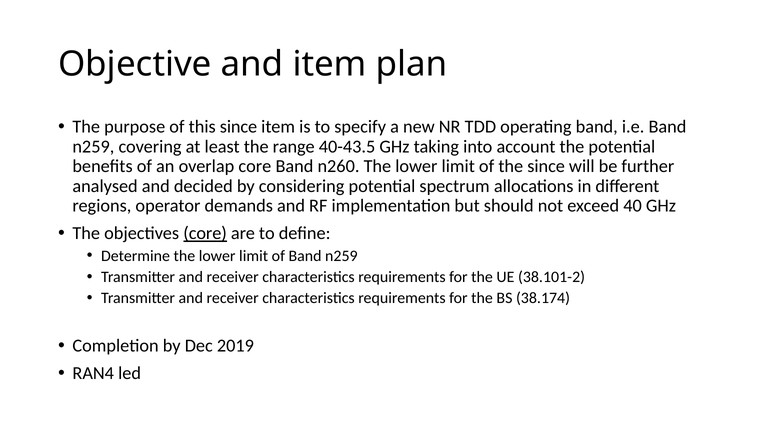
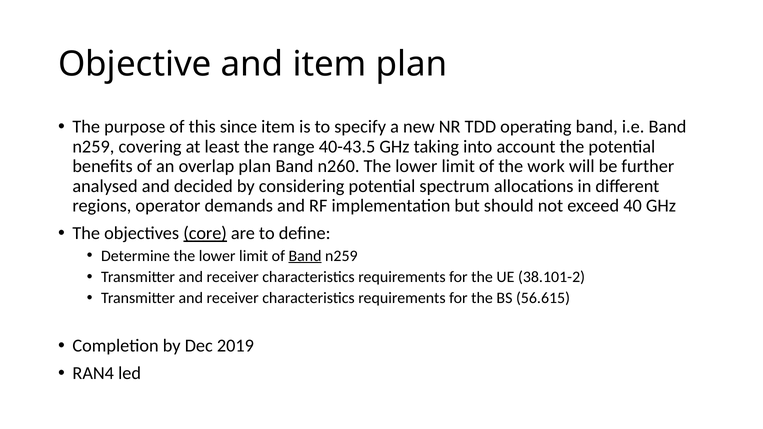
overlap core: core -> plan
the since: since -> work
Band at (305, 256) underline: none -> present
38.174: 38.174 -> 56.615
